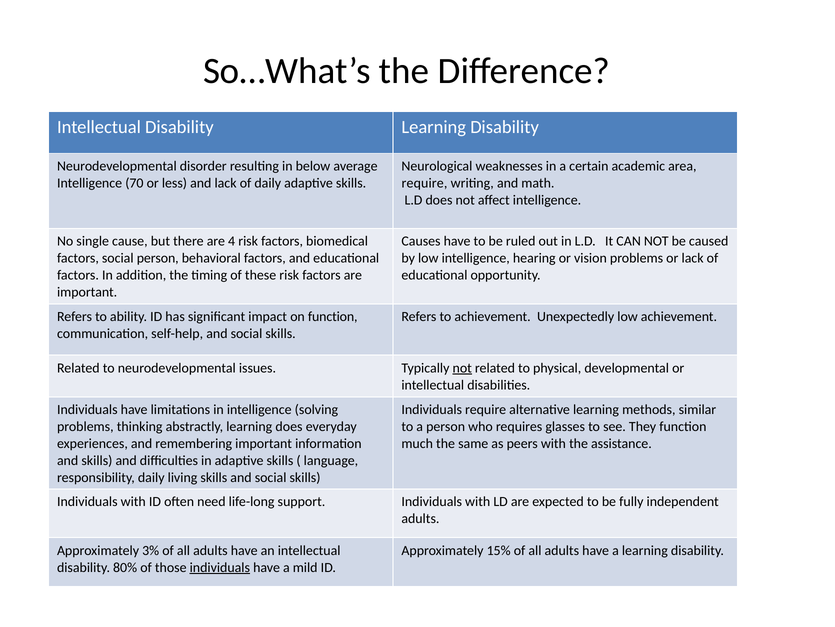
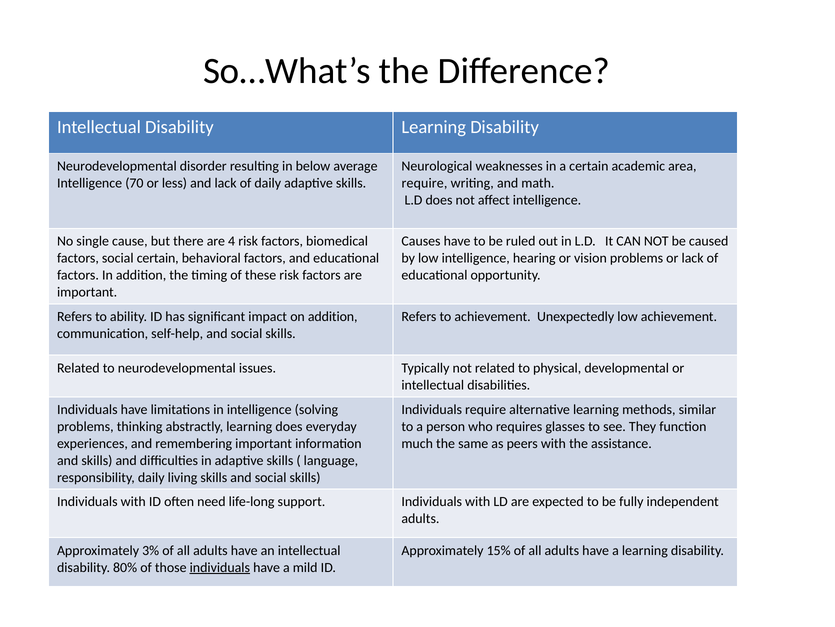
social person: person -> certain
on function: function -> addition
not at (462, 368) underline: present -> none
